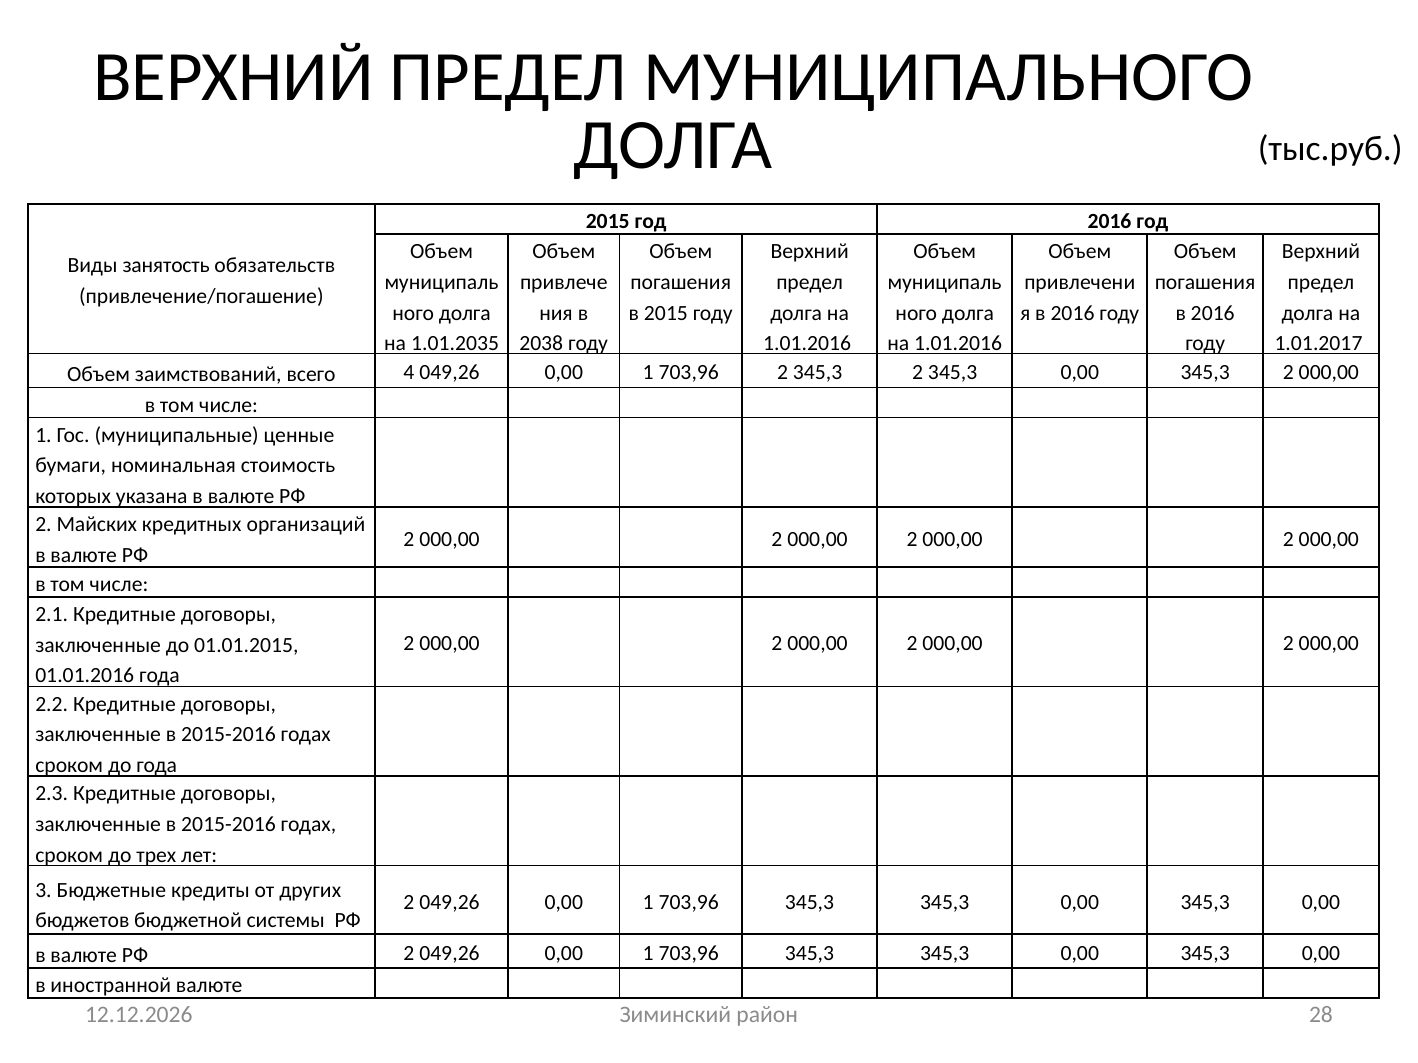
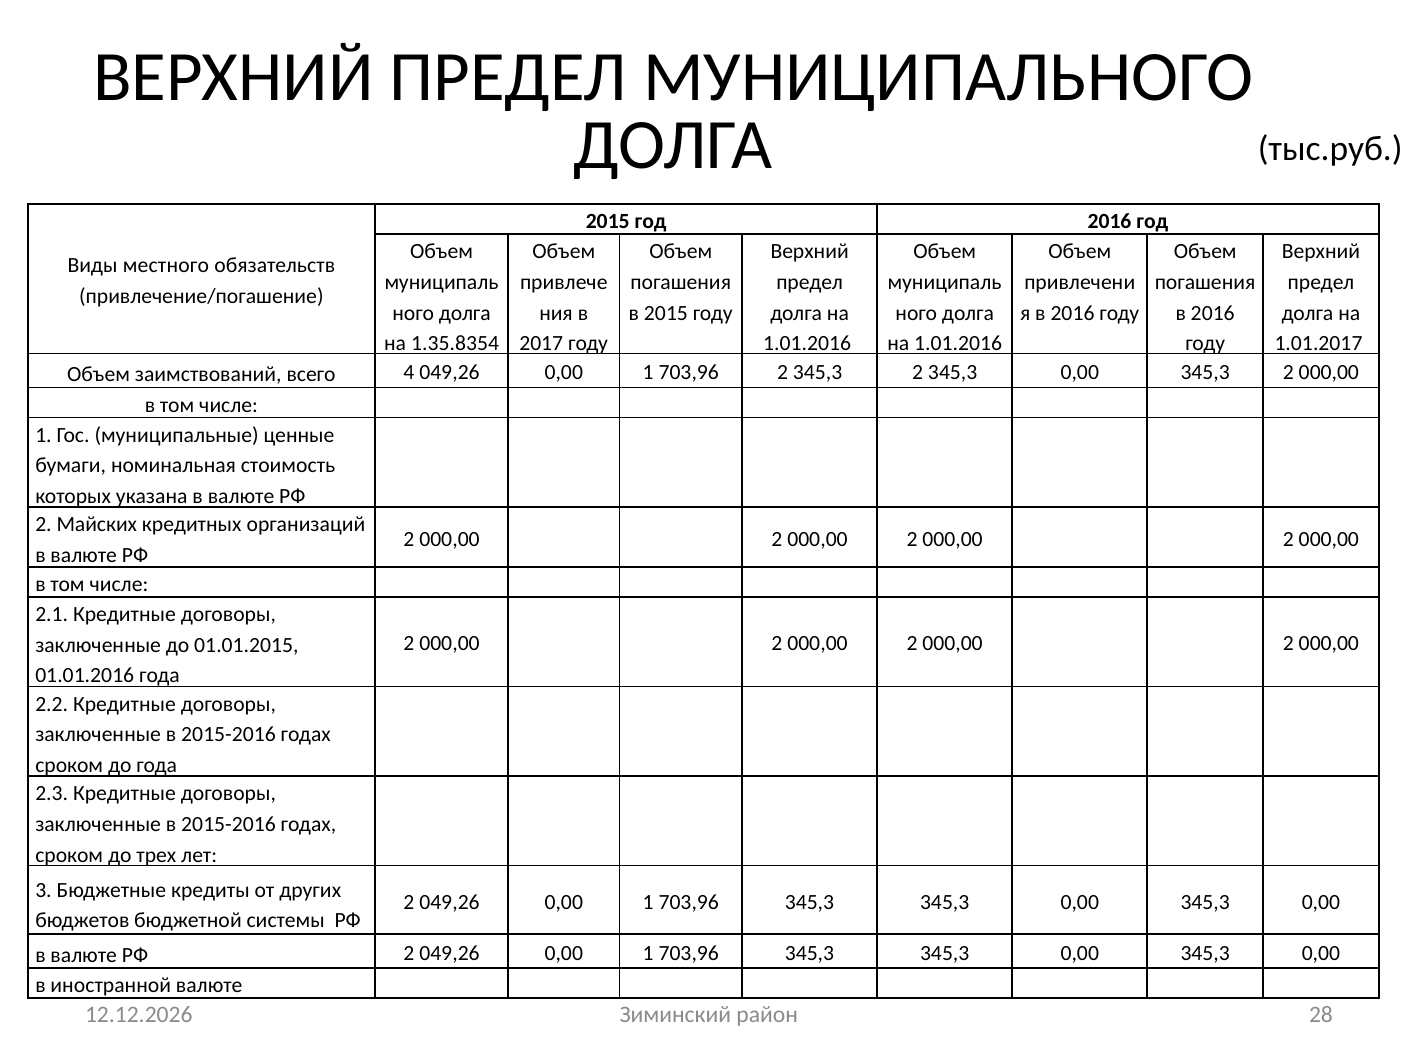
занятость: занятость -> местного
1.01.2035: 1.01.2035 -> 1.35.8354
2038: 2038 -> 2017
